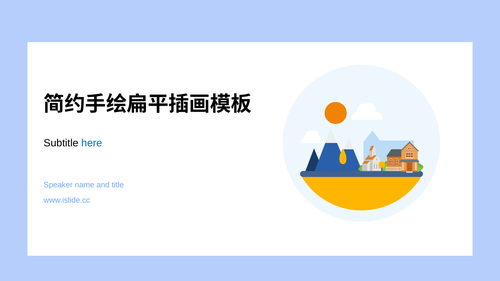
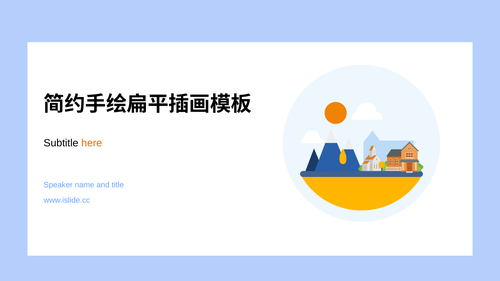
here colour: blue -> orange
